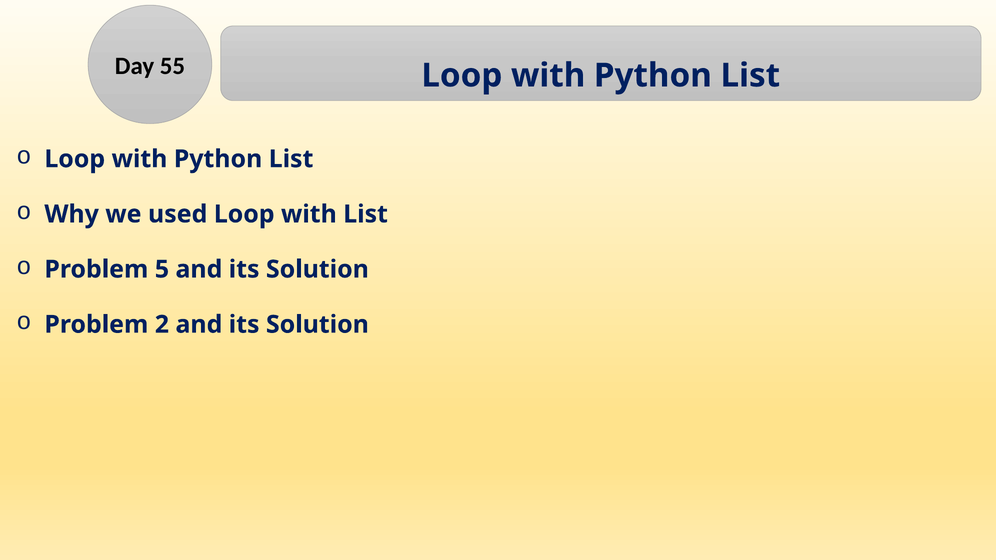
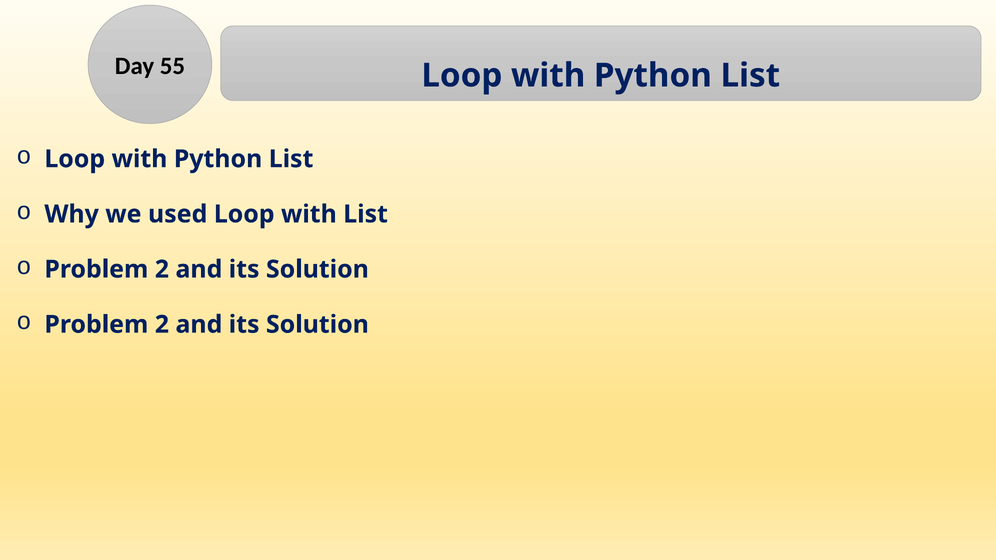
5 at (162, 269): 5 -> 2
